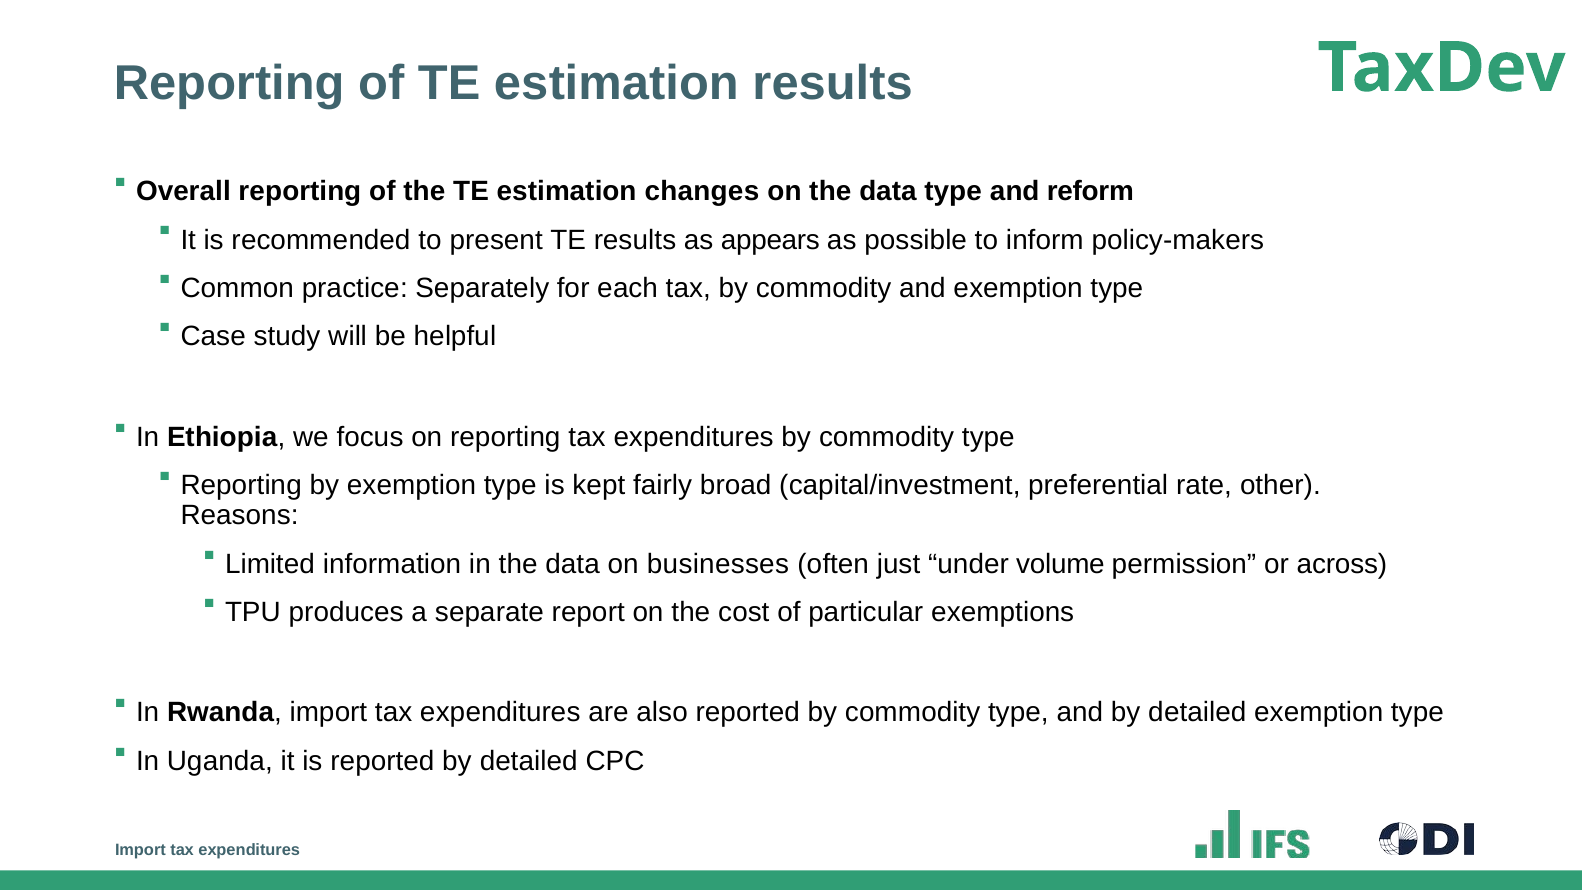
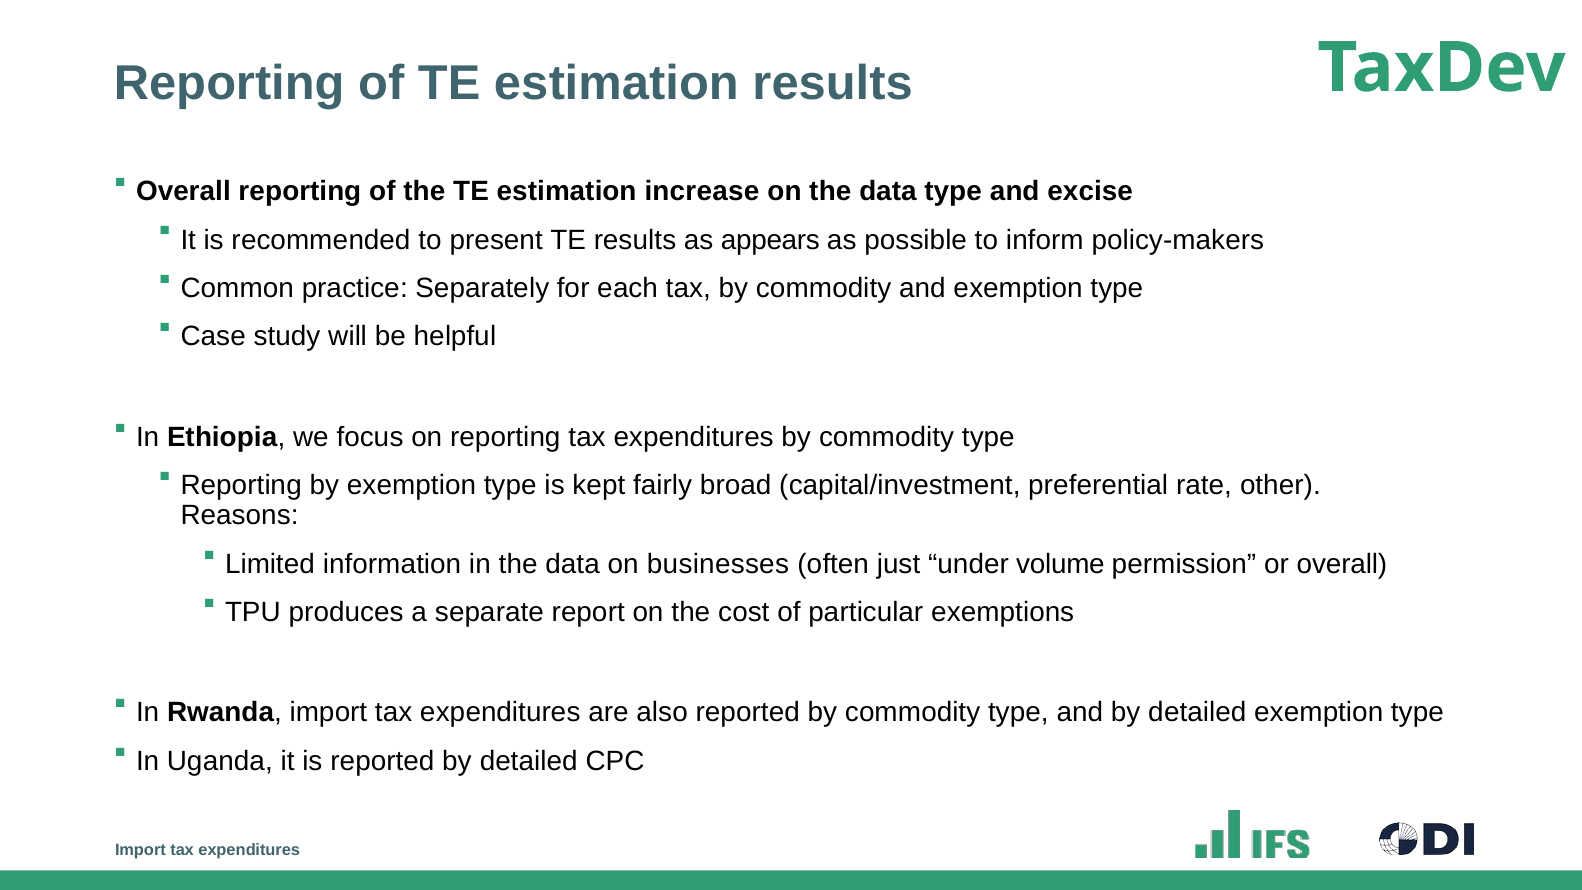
changes: changes -> increase
reform: reform -> excise
or across: across -> overall
